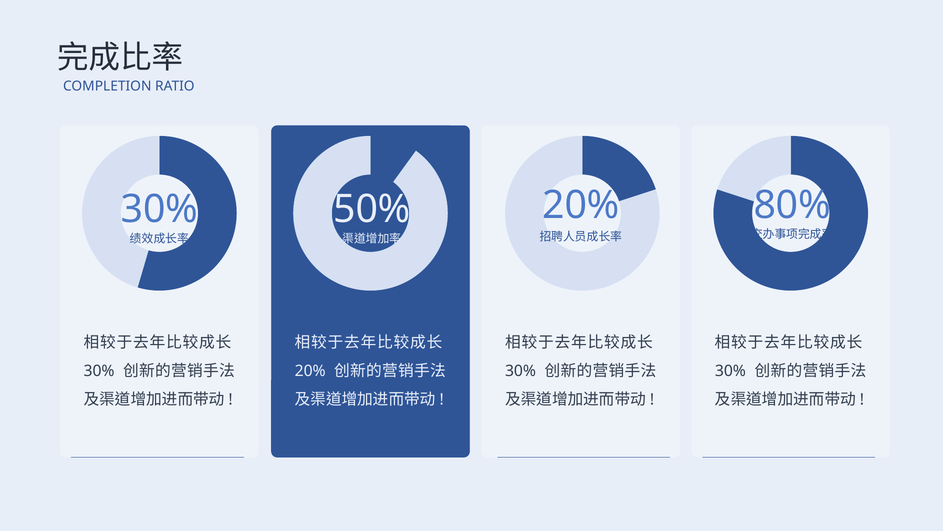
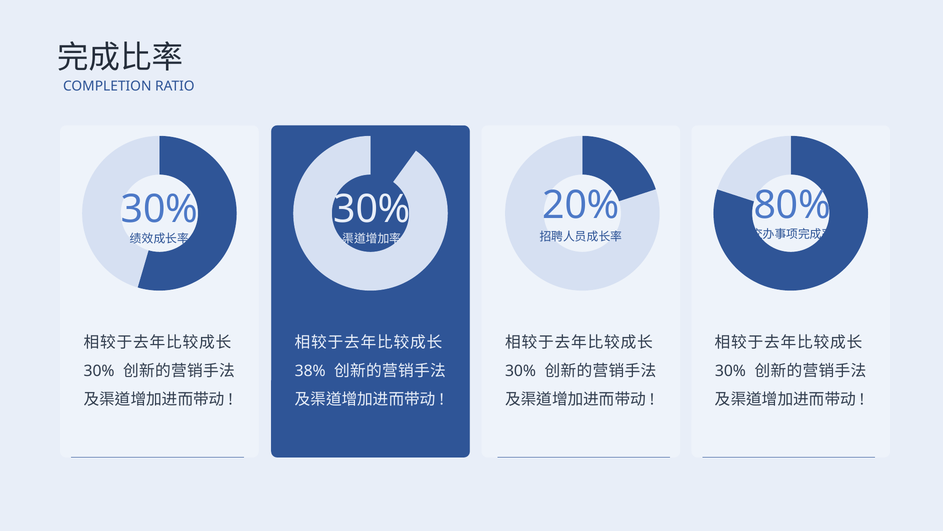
50% at (372, 209): 50% -> 30%
20% at (310, 371): 20% -> 38%
